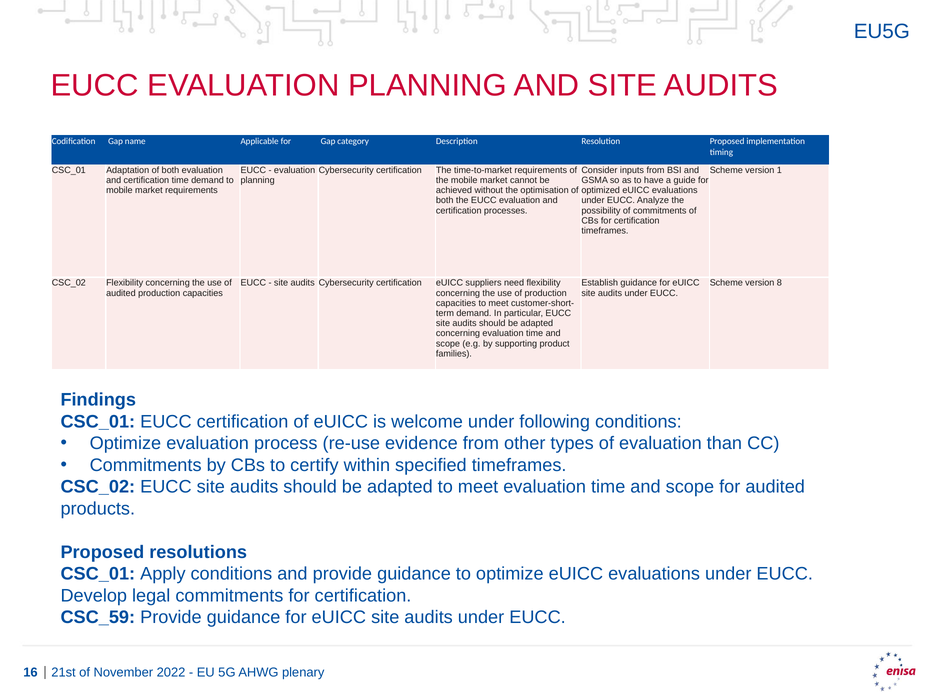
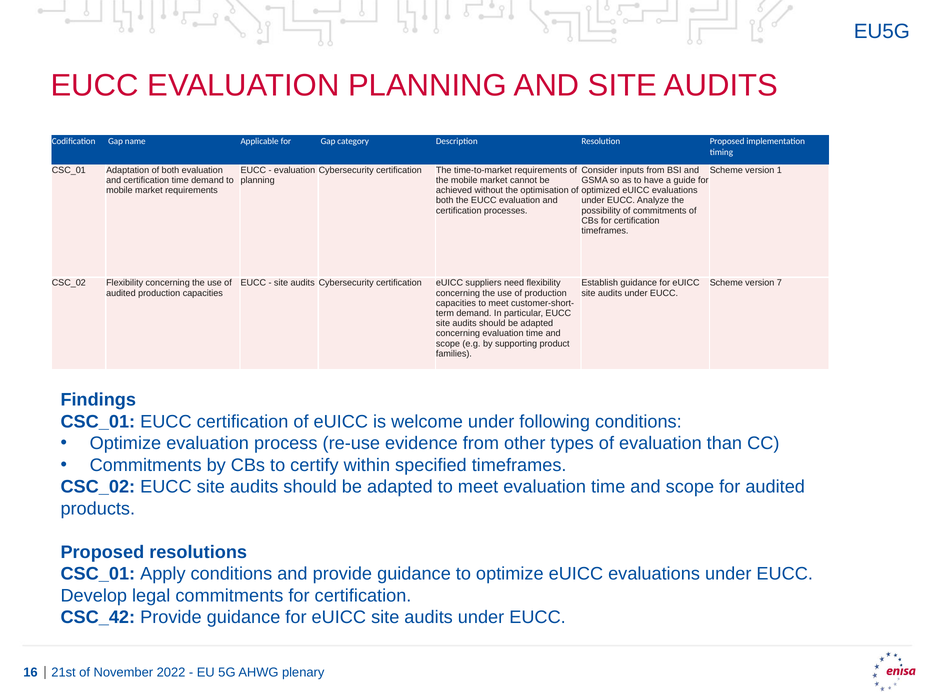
8: 8 -> 7
CSC_59: CSC_59 -> CSC_42
